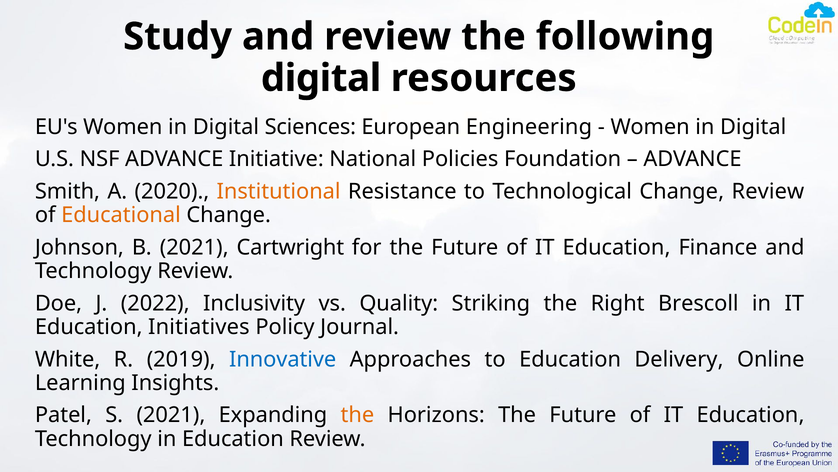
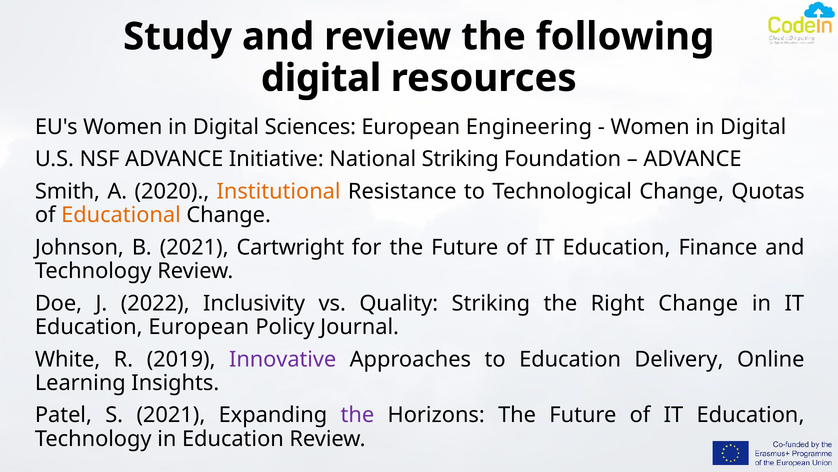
National Policies: Policies -> Striking
Change Review: Review -> Quotas
Right Brescoll: Brescoll -> Change
Education Initiatives: Initiatives -> European
Innovative colour: blue -> purple
the at (357, 415) colour: orange -> purple
